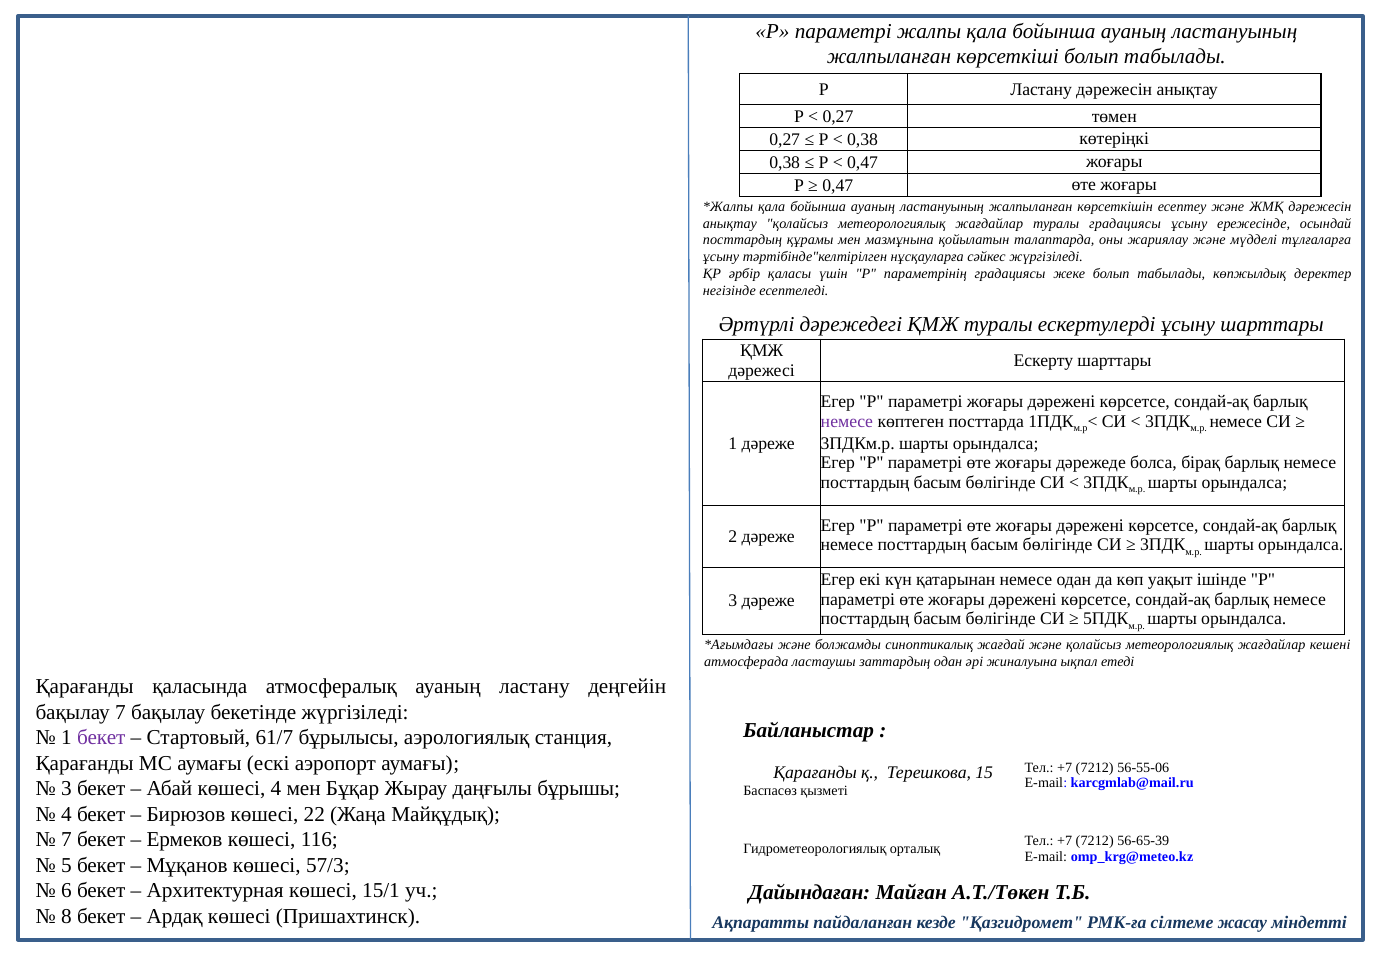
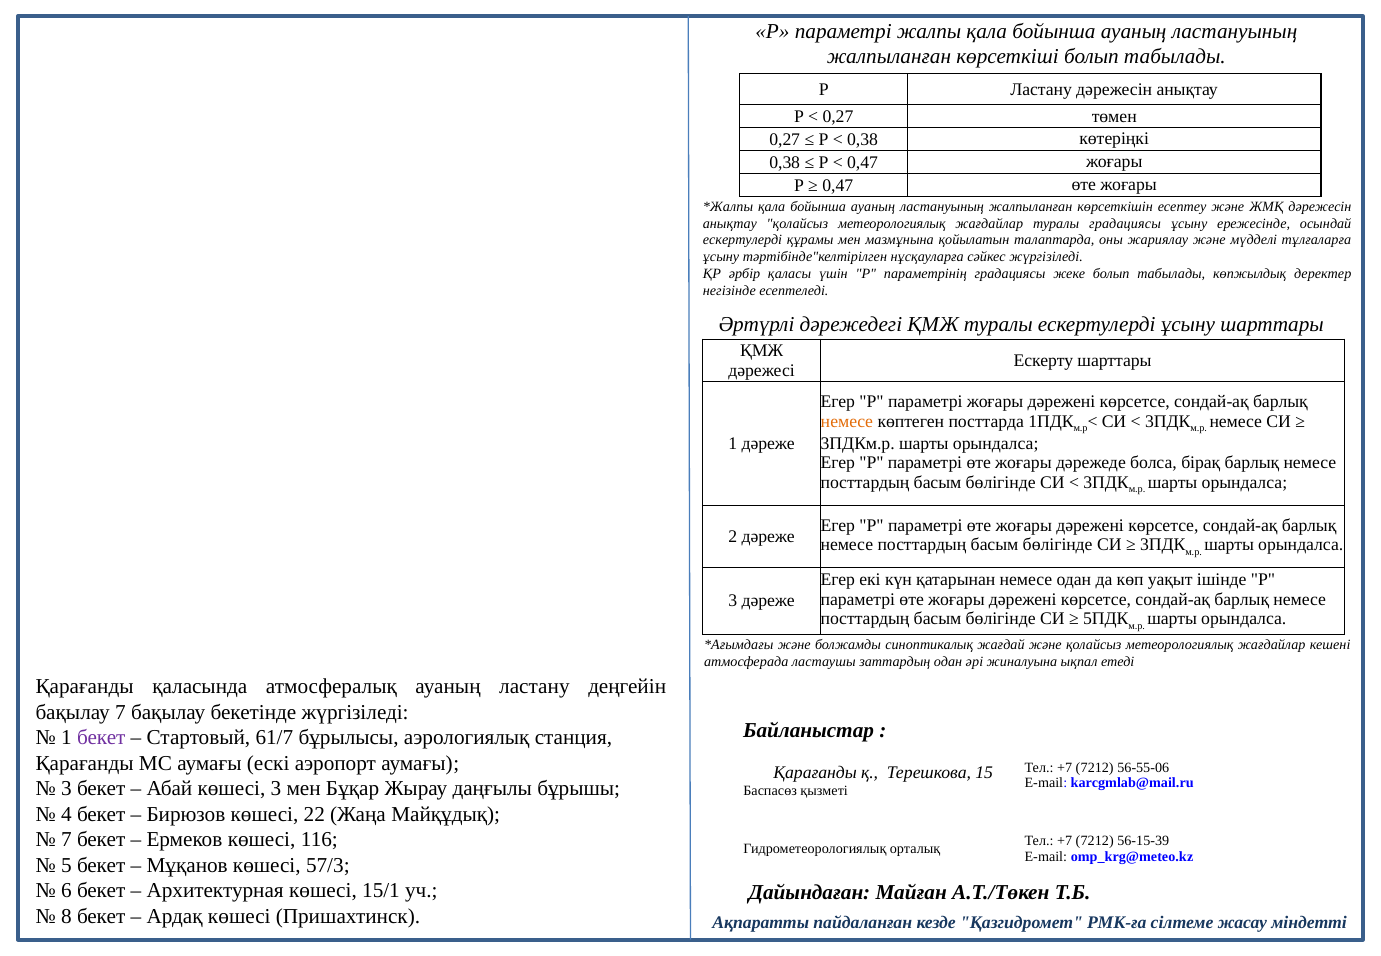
посттардың at (743, 240): посттардың -> ескертулерді
немесе at (847, 421) colour: purple -> orange
көшесі 4: 4 -> 3
56-65-39: 56-65-39 -> 56-15-39
